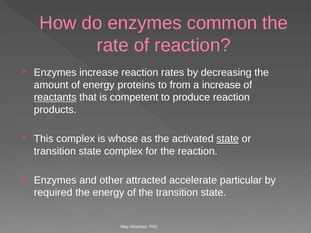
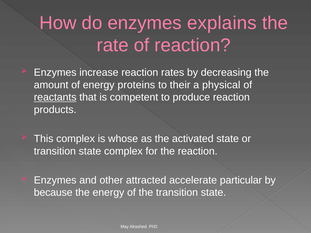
common: common -> explains
from: from -> their
a increase: increase -> physical
state at (228, 139) underline: present -> none
required: required -> because
